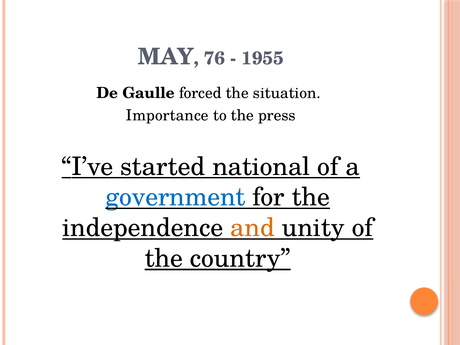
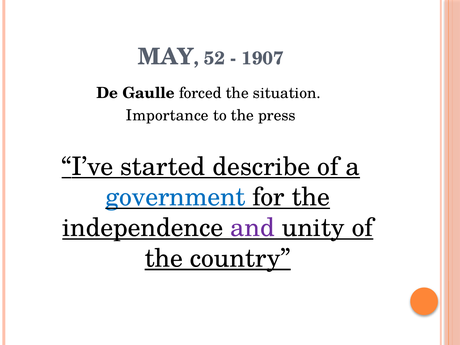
76: 76 -> 52
1955: 1955 -> 1907
national: national -> describe
and colour: orange -> purple
